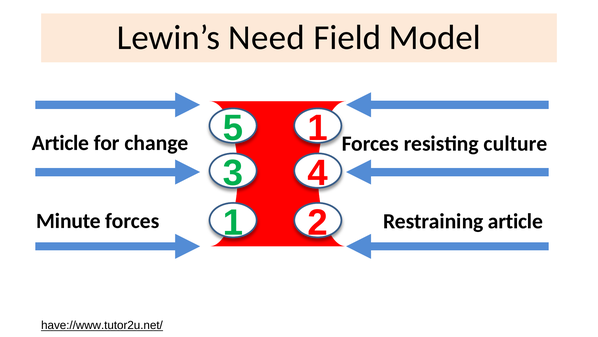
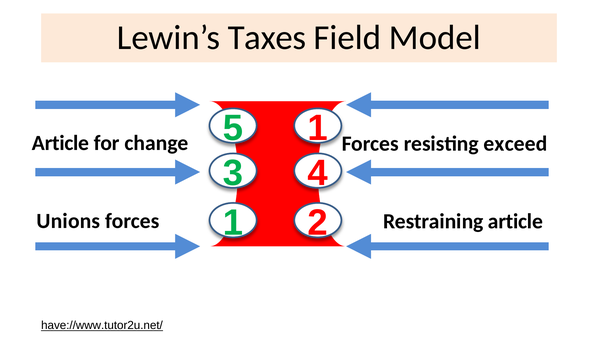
Need: Need -> Taxes
culture: culture -> exceed
Minute: Minute -> Unions
